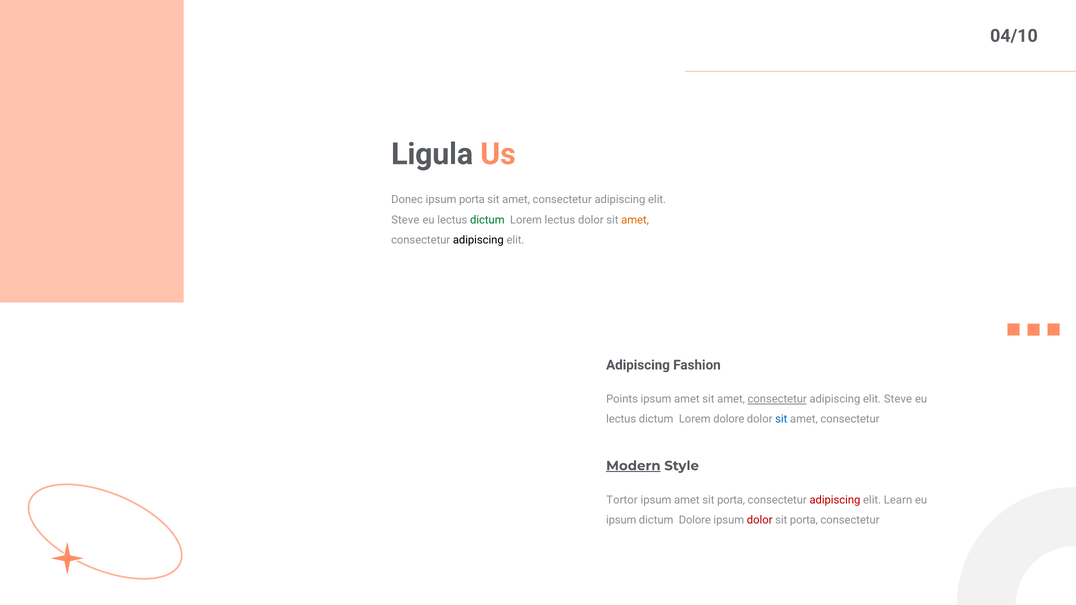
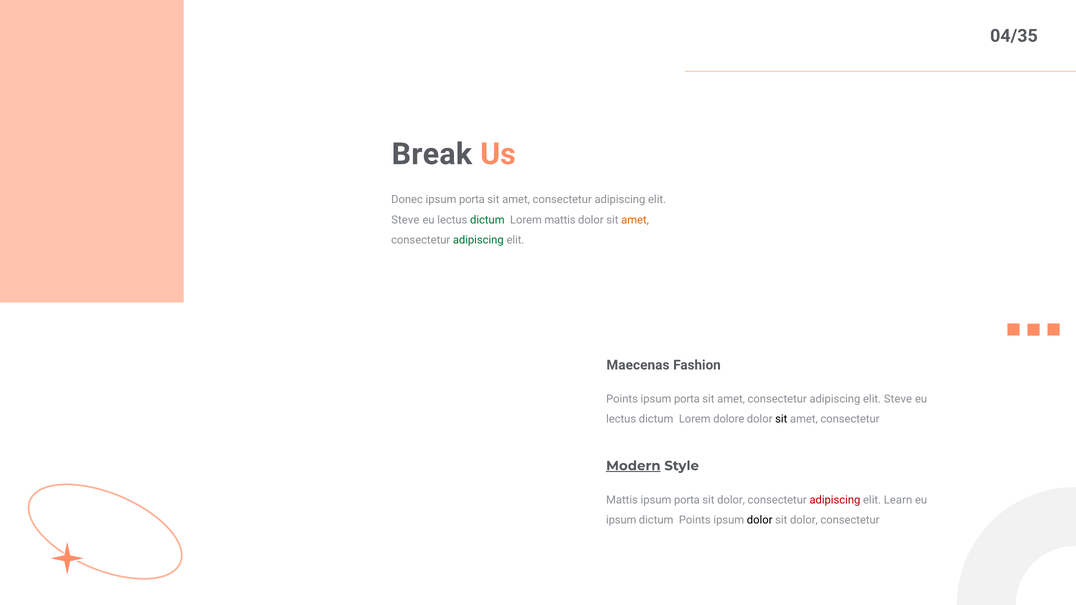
04/10: 04/10 -> 04/35
Ligula: Ligula -> Break
Lorem lectus: lectus -> mattis
adipiscing at (478, 240) colour: black -> green
Adipiscing at (638, 365): Adipiscing -> Maecenas
amet at (687, 399): amet -> porta
consectetur at (777, 399) underline: present -> none
sit at (781, 419) colour: blue -> black
Tortor at (622, 500): Tortor -> Mattis
amet at (687, 500): amet -> porta
porta at (731, 500): porta -> dolor
dictum Dolore: Dolore -> Points
dolor at (760, 520) colour: red -> black
porta at (804, 520): porta -> dolor
